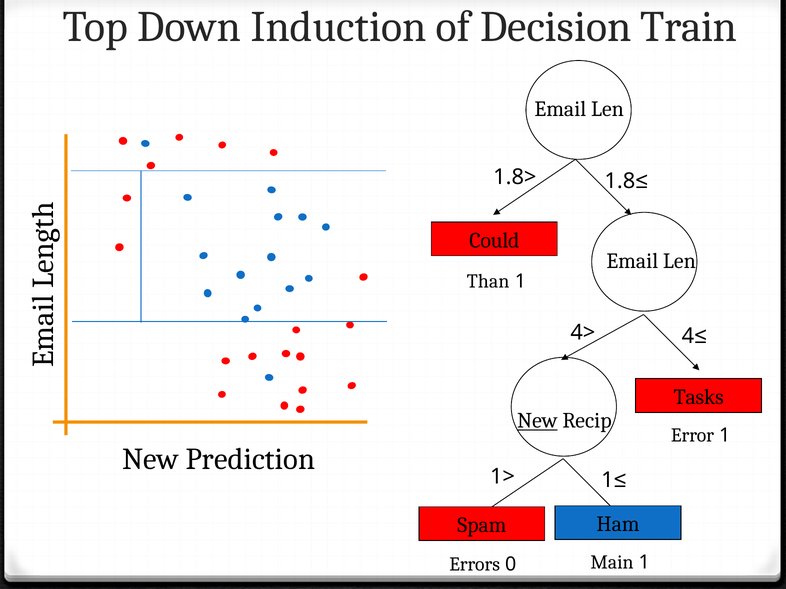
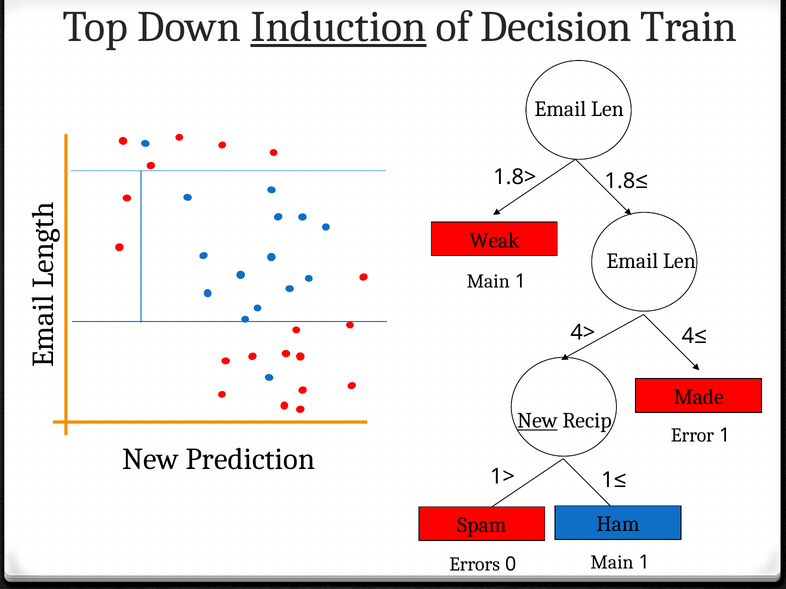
Induction underline: none -> present
Could: Could -> Weak
Than at (488, 282): Than -> Main
Tasks: Tasks -> Made
